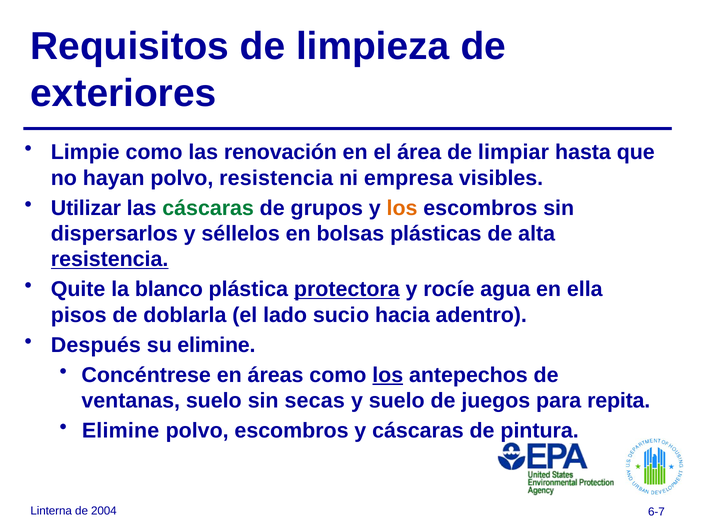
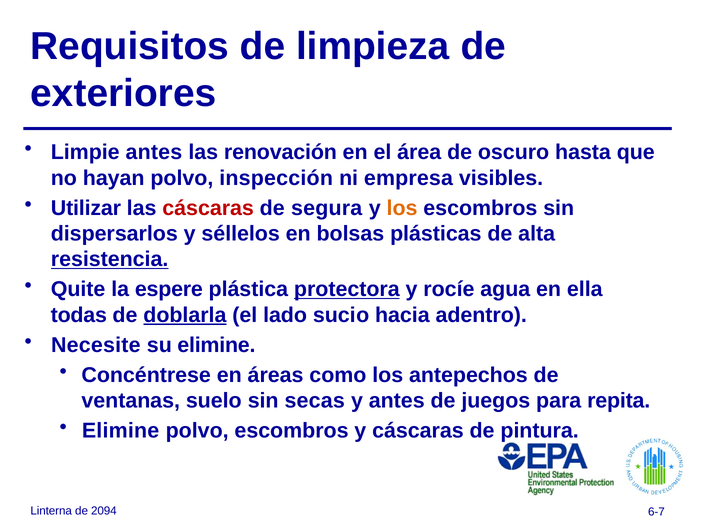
Limpie como: como -> antes
limpiar: limpiar -> oscuro
polvo resistencia: resistencia -> inspección
cáscaras at (208, 208) colour: green -> red
grupos: grupos -> segura
blanco: blanco -> espere
pisos: pisos -> todas
doblarla underline: none -> present
Después: Después -> Necesite
los at (388, 375) underline: present -> none
y suelo: suelo -> antes
2004: 2004 -> 2094
